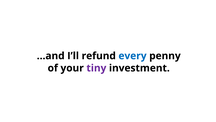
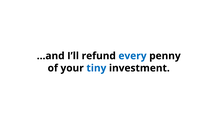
tiny colour: purple -> blue
